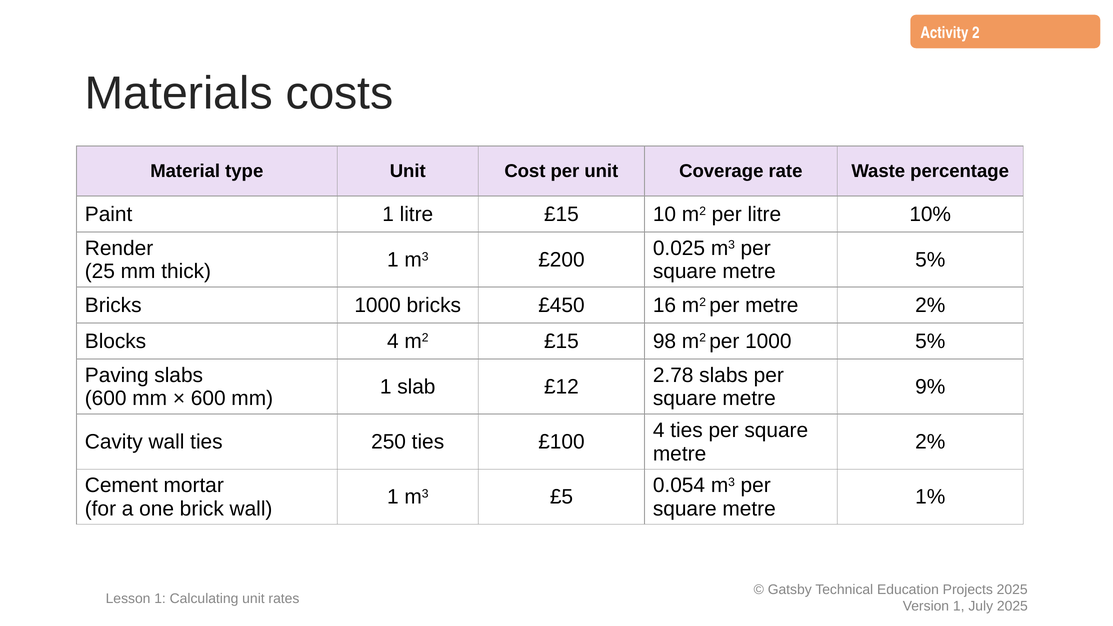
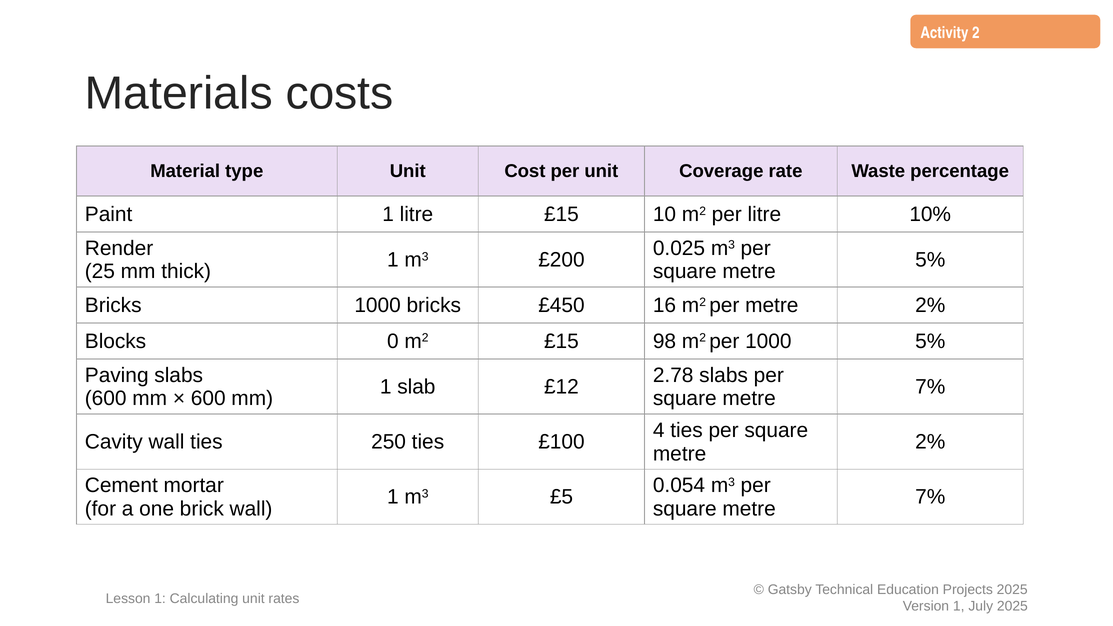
Blocks 4: 4 -> 0
9% at (930, 387): 9% -> 7%
1% at (930, 497): 1% -> 7%
